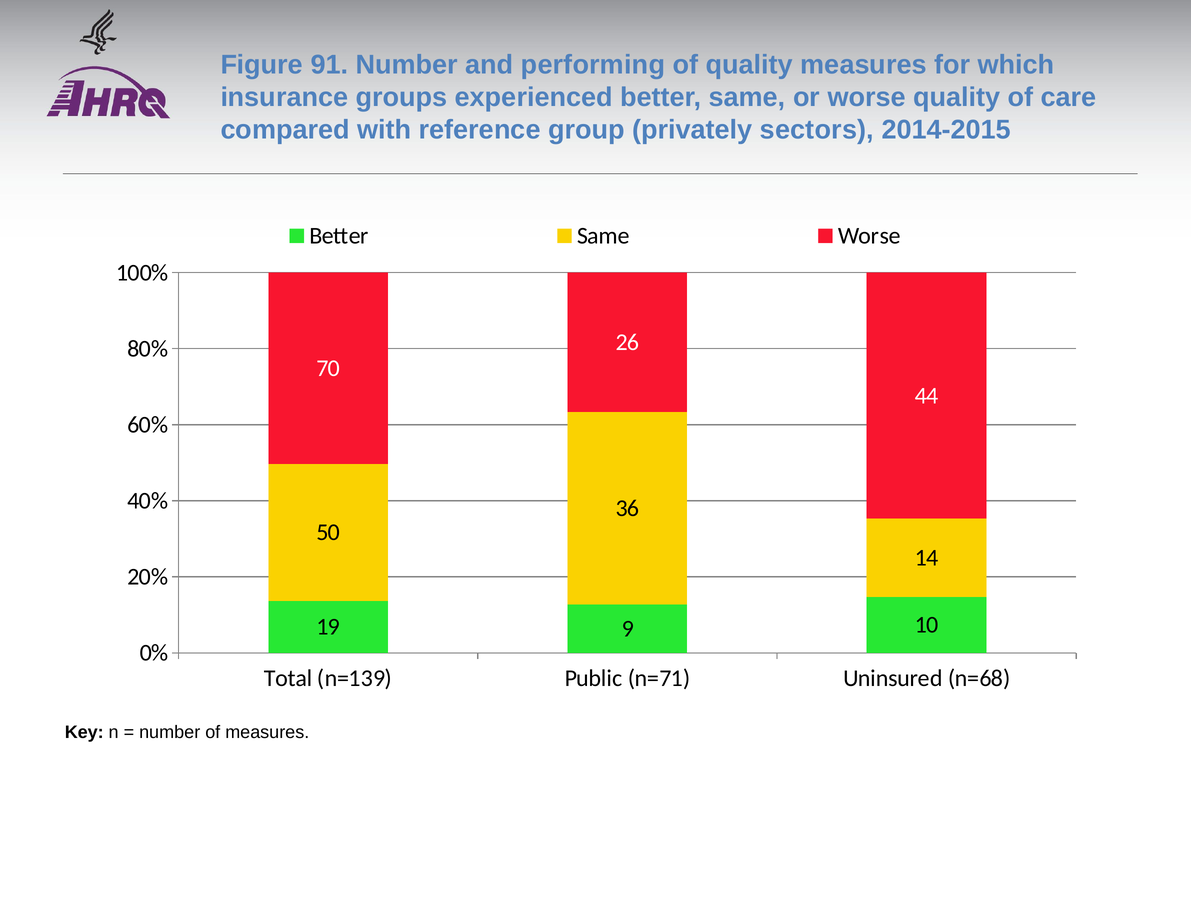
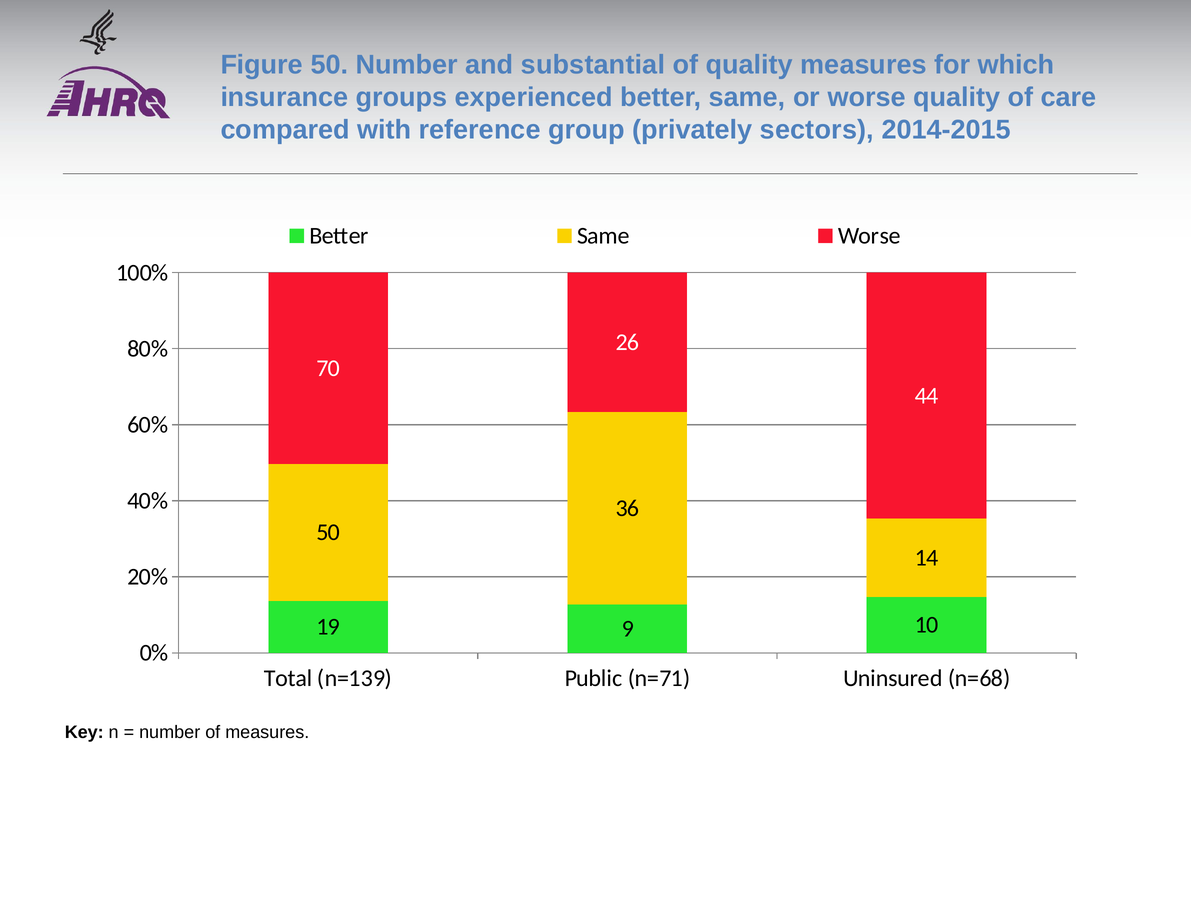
Figure 91: 91 -> 50
performing: performing -> substantial
